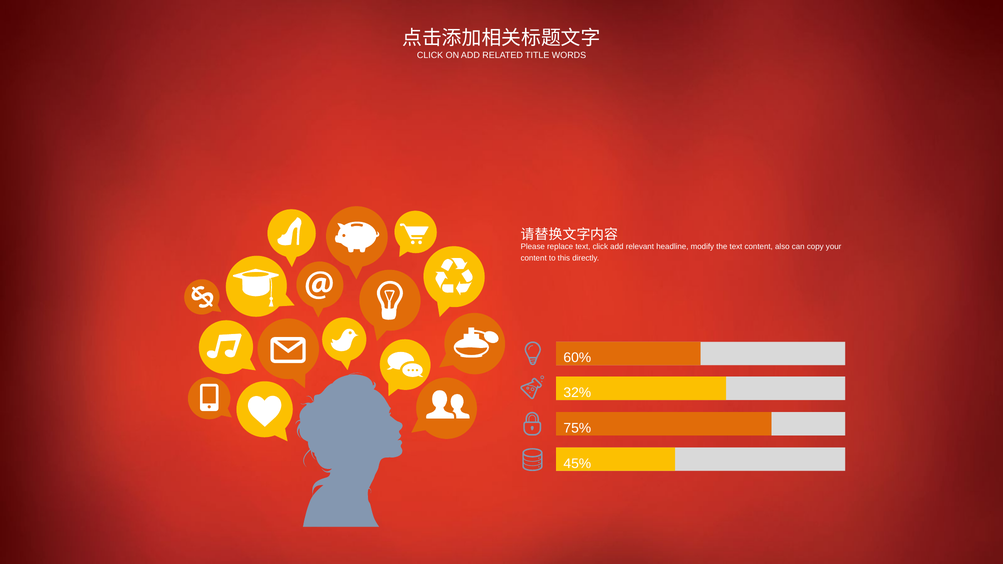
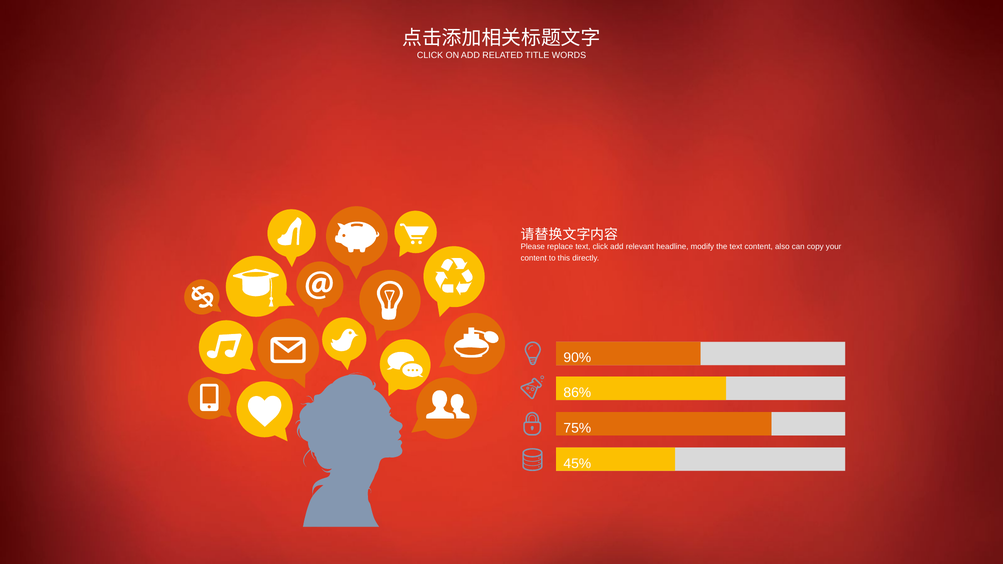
60%: 60% -> 90%
32%: 32% -> 86%
